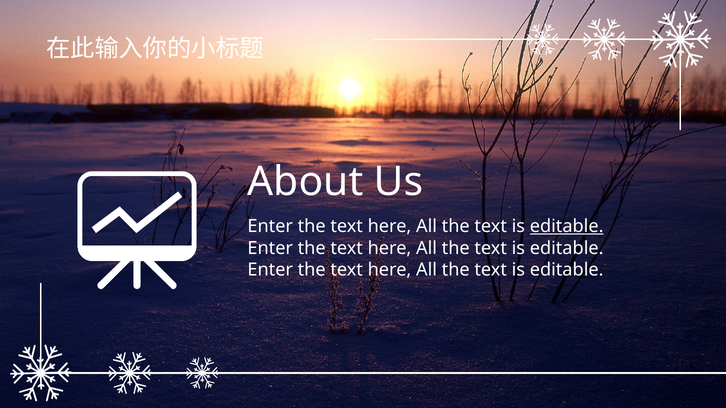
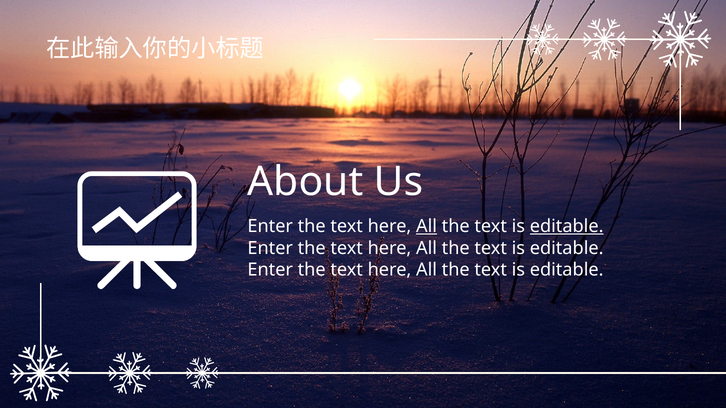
All at (427, 226) underline: none -> present
